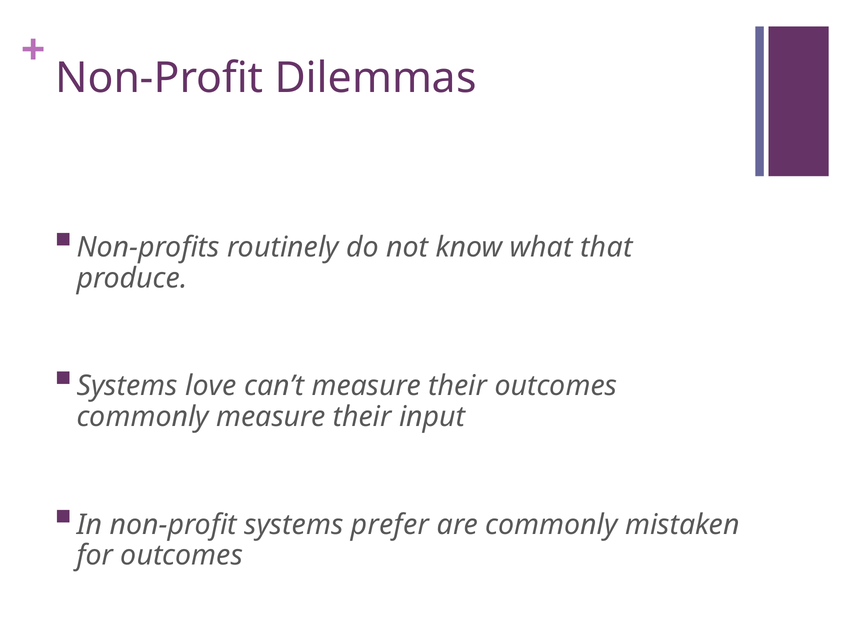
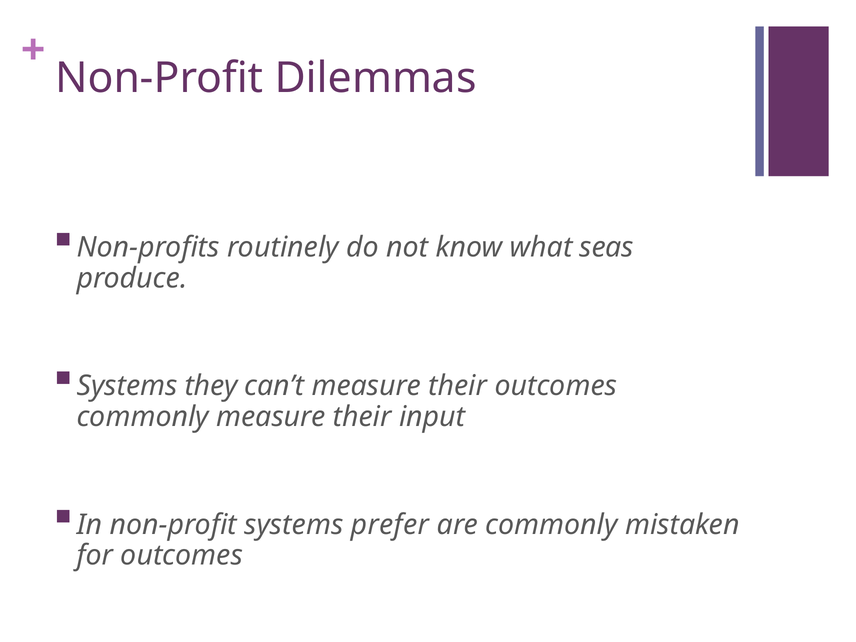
that: that -> seas
love: love -> they
